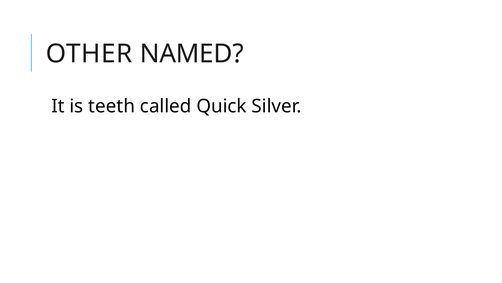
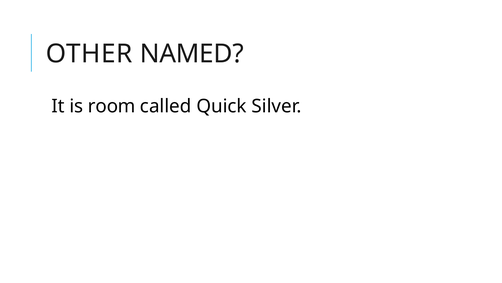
teeth: teeth -> room
